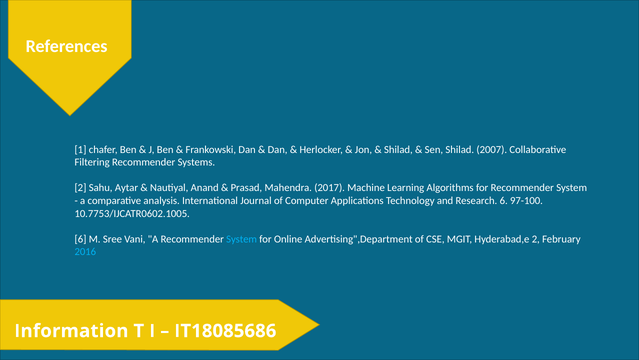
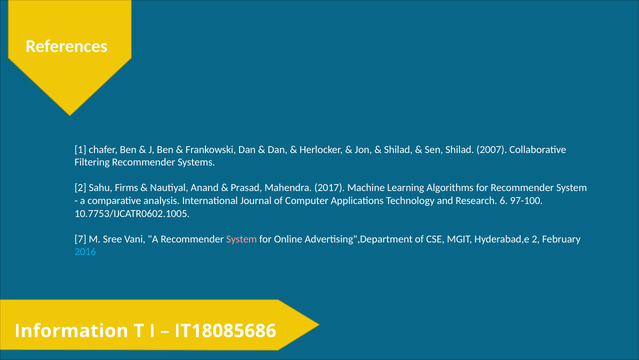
Aytar: Aytar -> Firms
6 at (80, 239): 6 -> 7
System at (242, 239) colour: light blue -> pink
